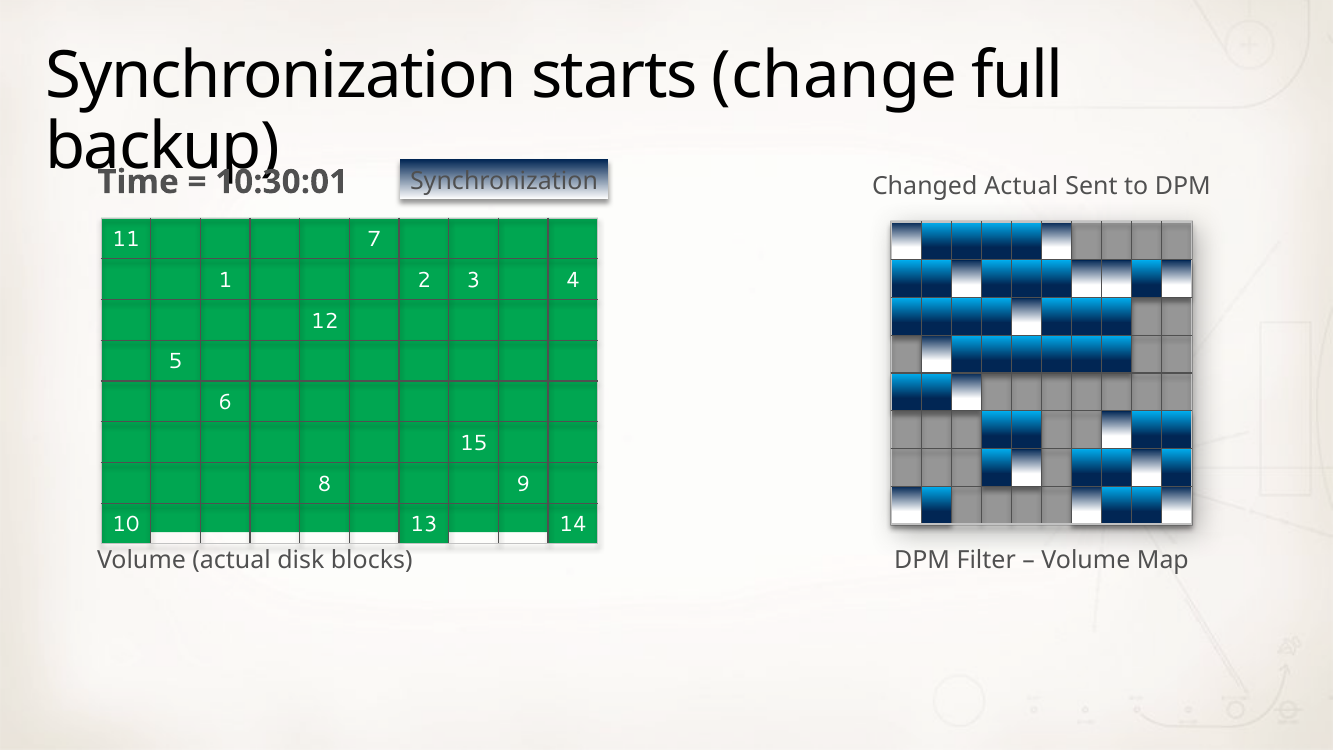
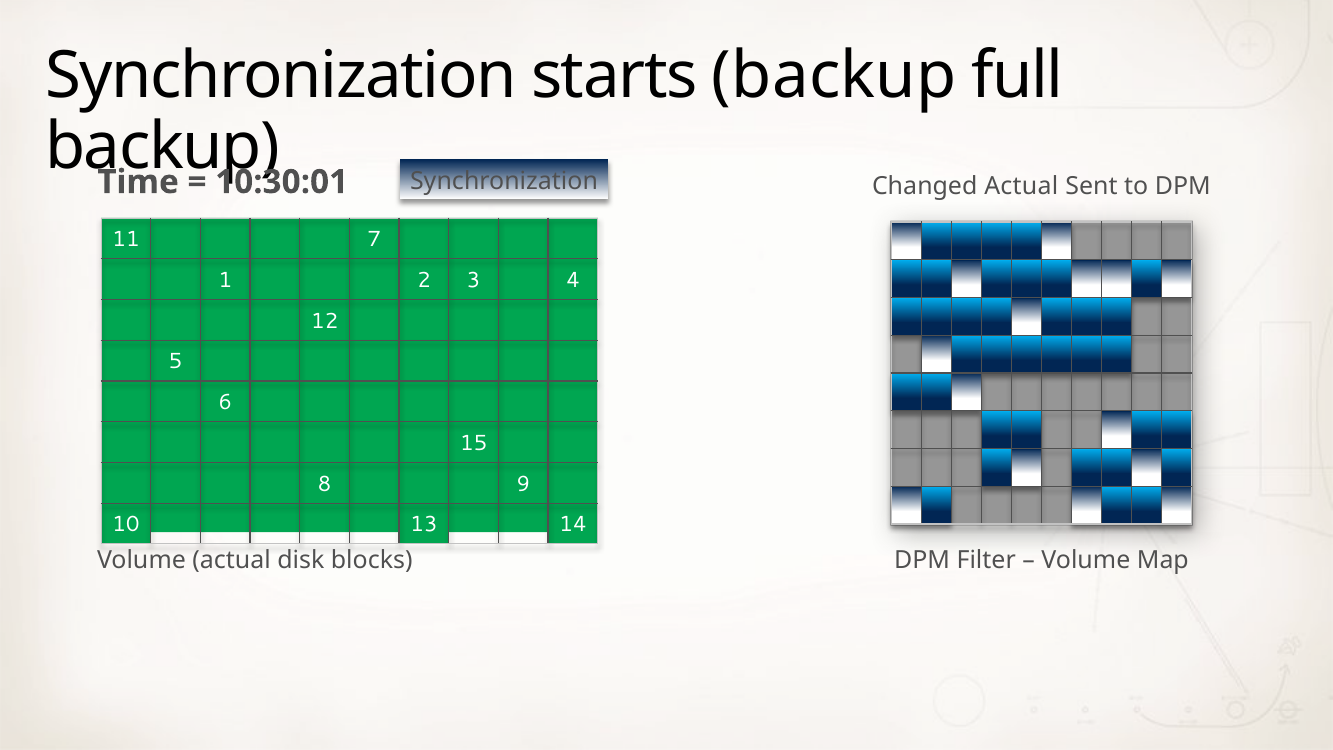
starts change: change -> backup
